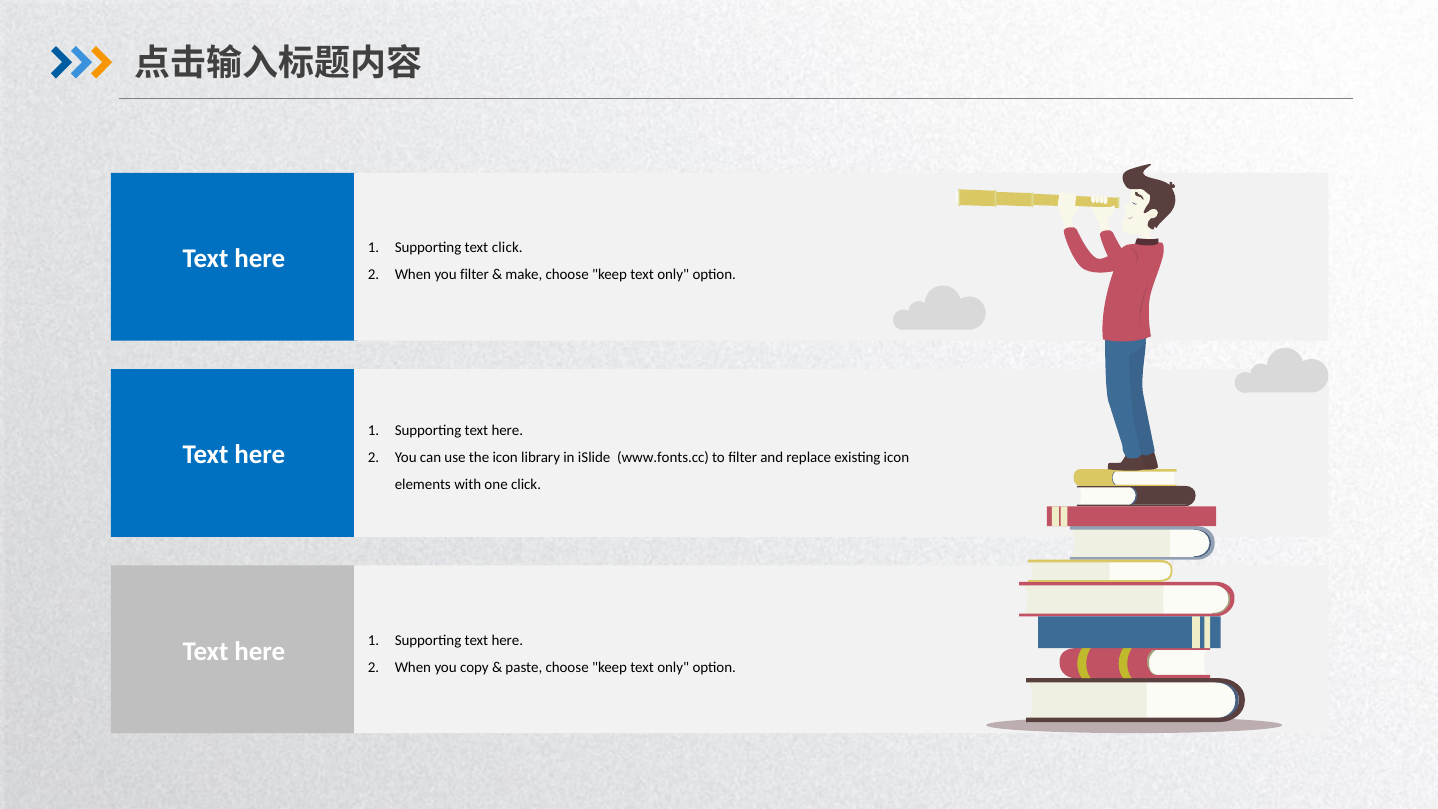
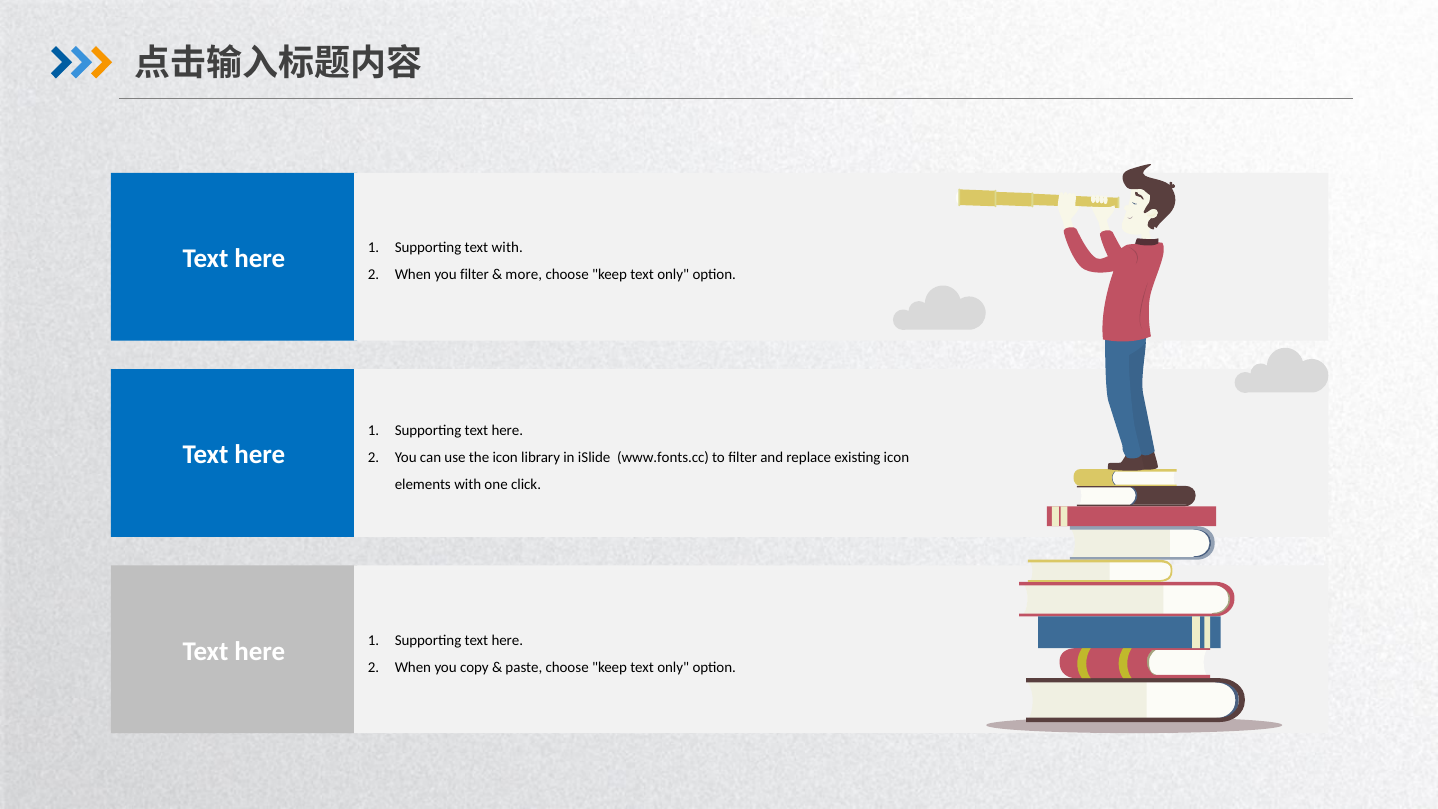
text click: click -> with
make: make -> more
